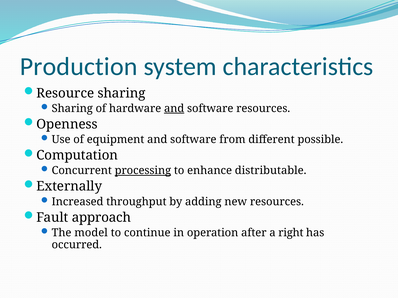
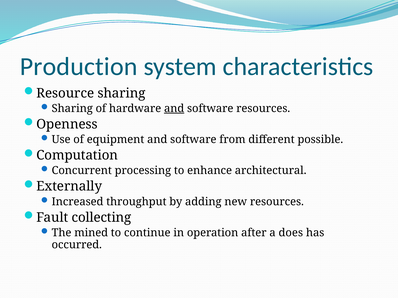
processing underline: present -> none
distributable: distributable -> architectural
approach: approach -> collecting
model: model -> mined
right: right -> does
